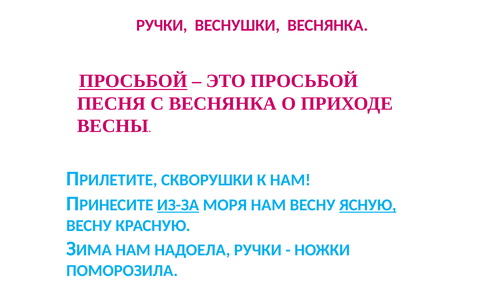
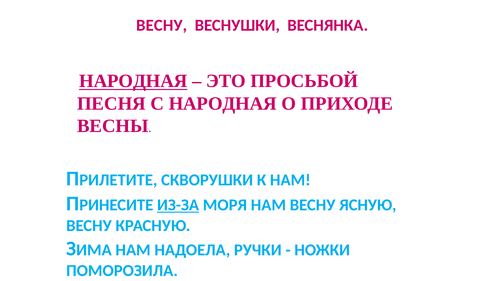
РУЧКИ at (162, 26): РУЧКИ -> ВЕСНУ
ПРОСЬБОЙ at (133, 81): ПРОСЬБОЙ -> НАРОДНАЯ
С ВЕСНЯНКА: ВЕСНЯНКА -> НАРОДНАЯ
ЯСНУЮ underline: present -> none
